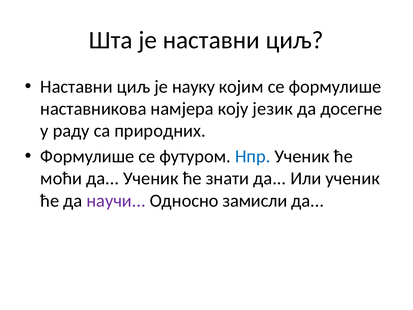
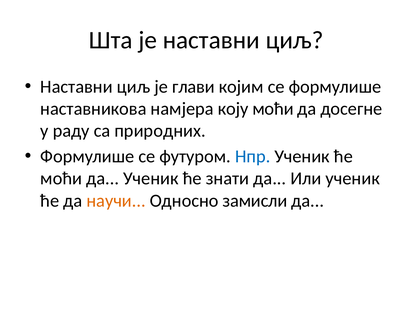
науку: науку -> глави
коју језик: језик -> моћи
научи colour: purple -> orange
